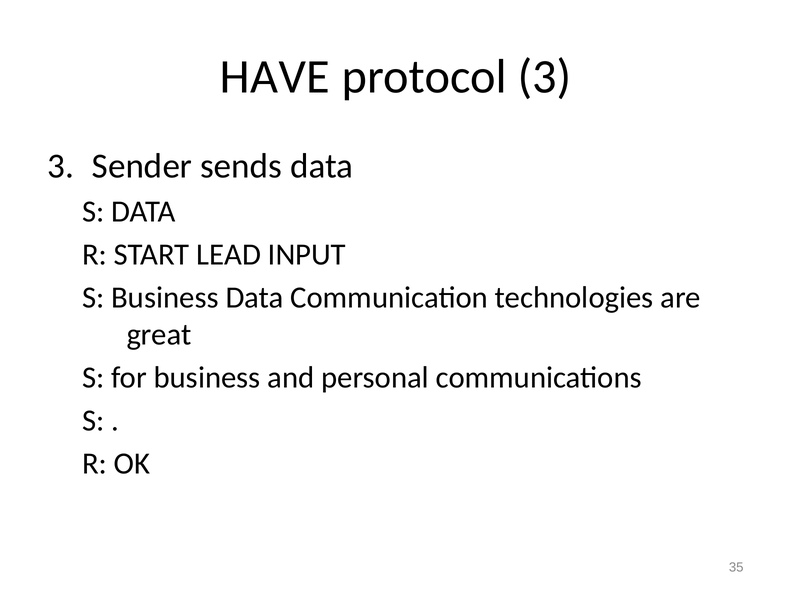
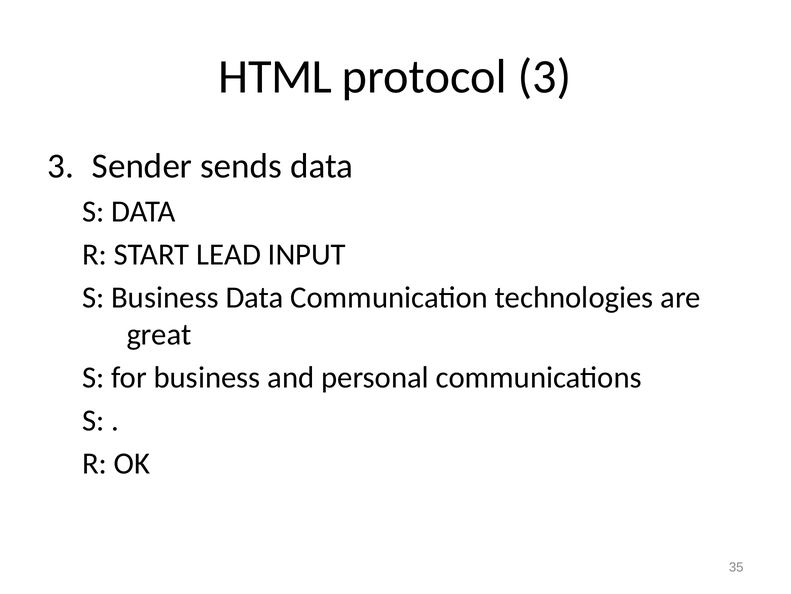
HAVE: HAVE -> HTML
